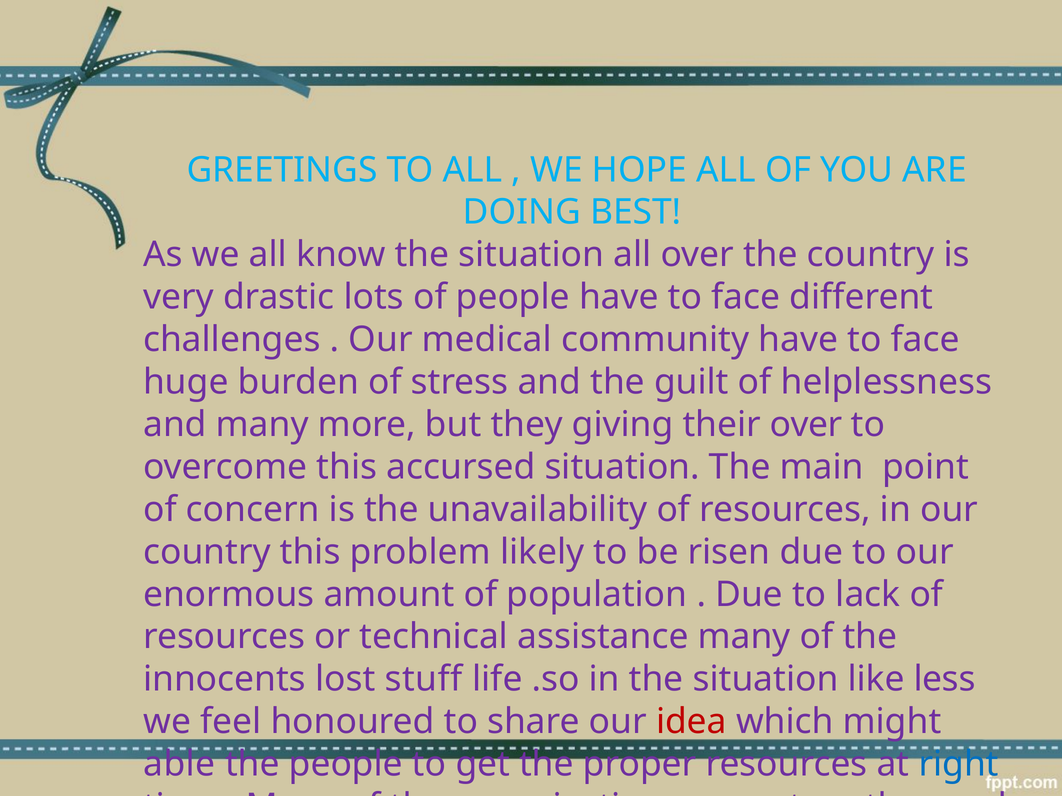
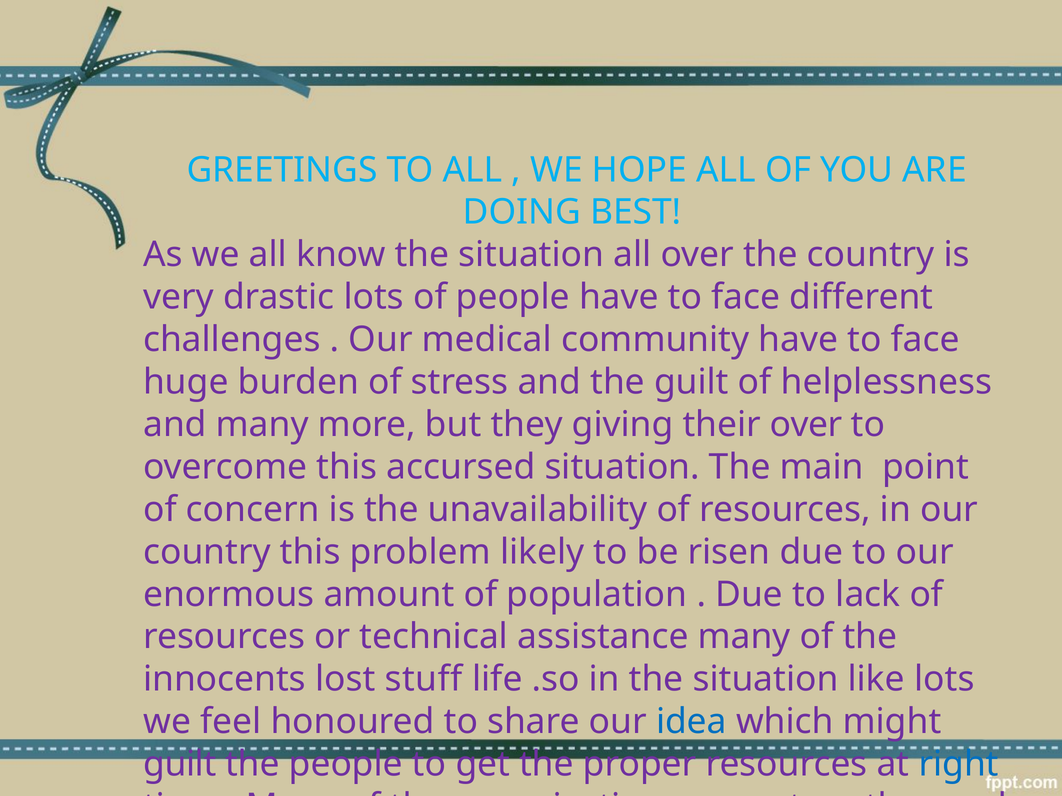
like less: less -> lots
idea colour: red -> blue
able at (179, 765): able -> guilt
